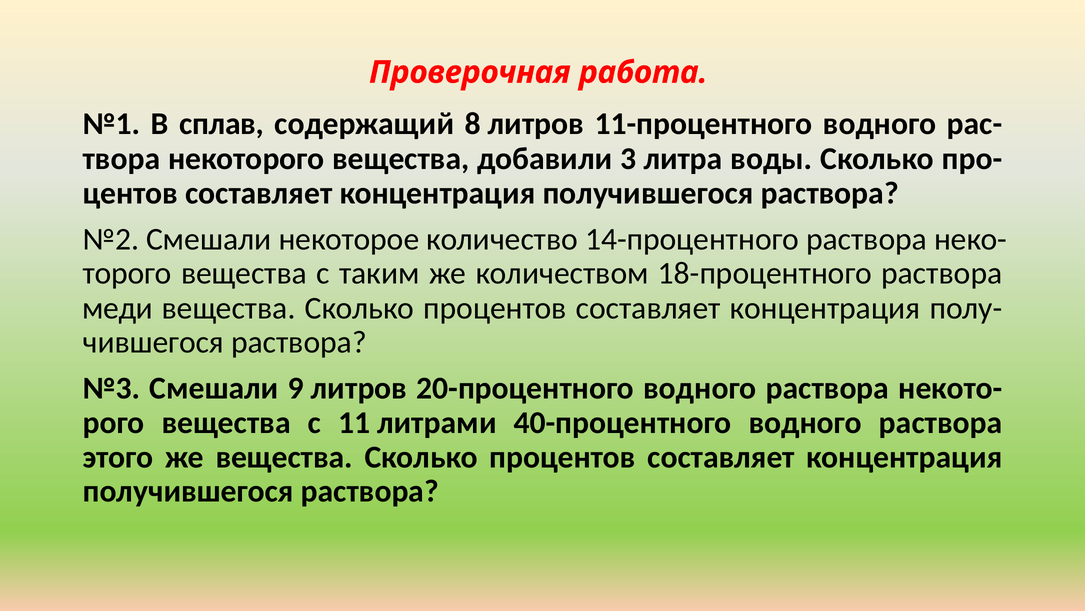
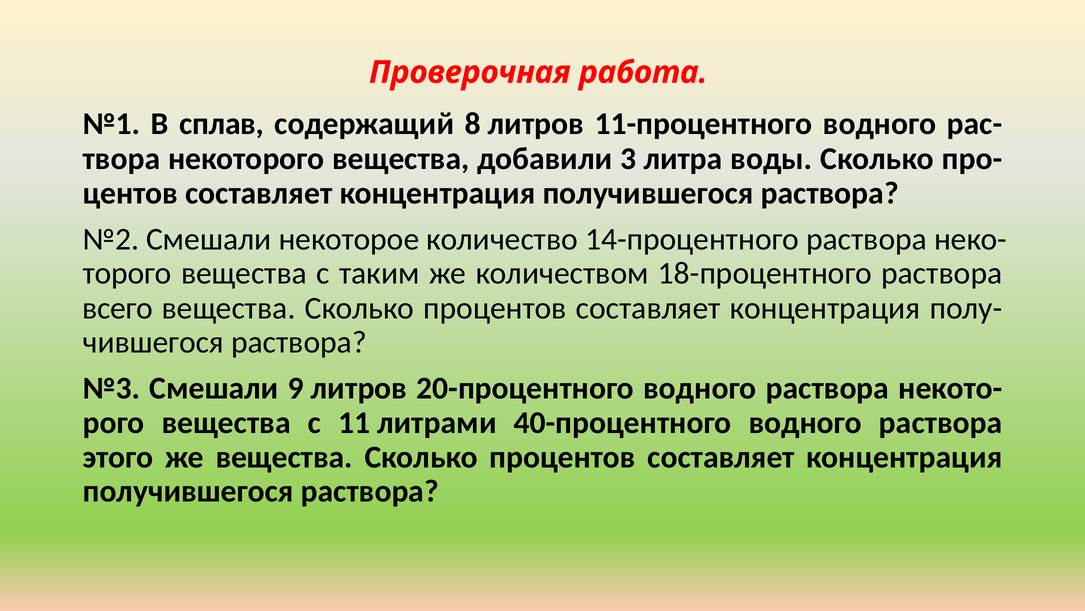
меди: меди -> всего
